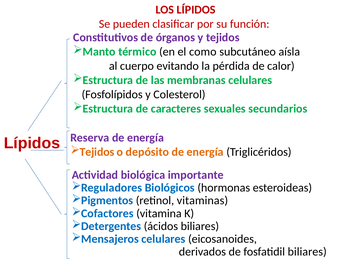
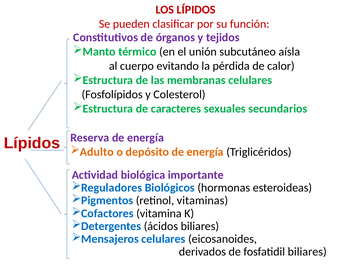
como: como -> unión
Tejidos at (97, 152): Tejidos -> Adulto
